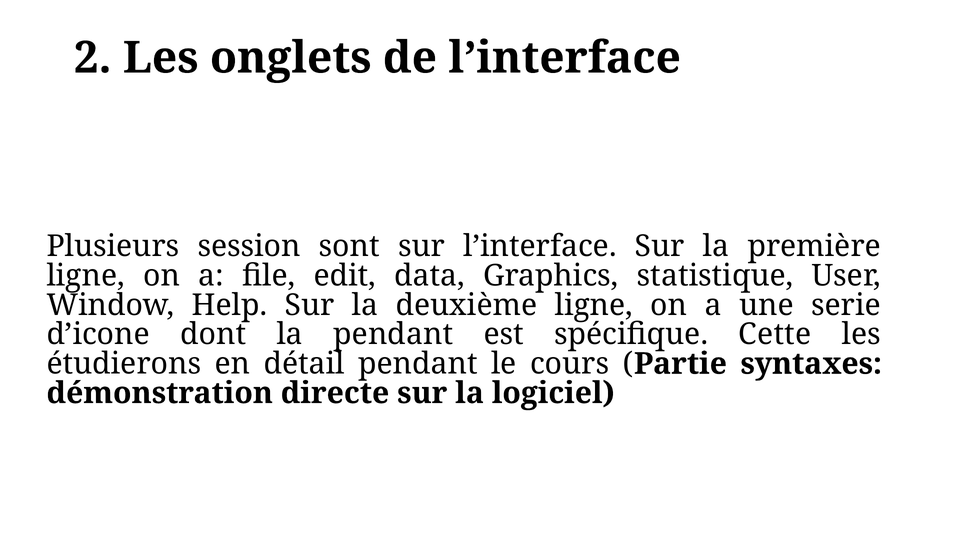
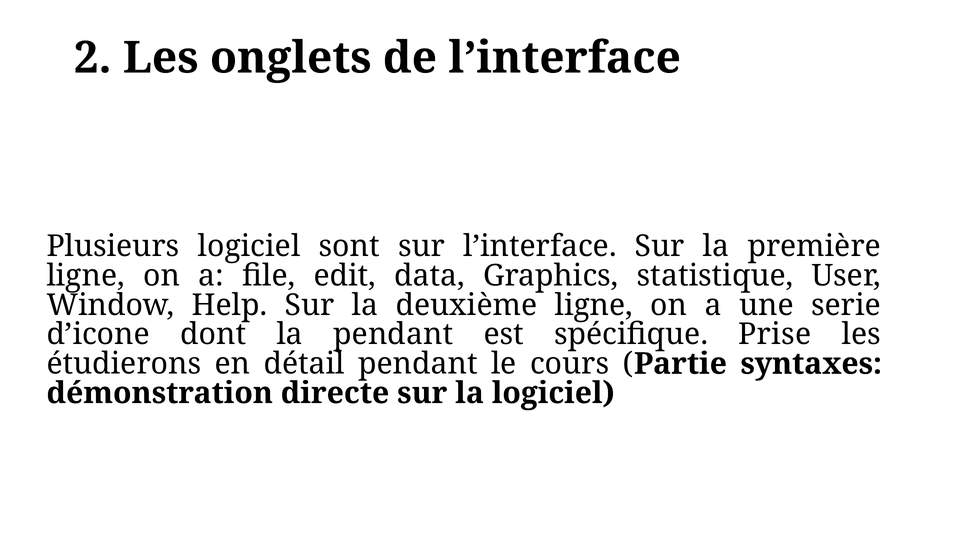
Plusieurs session: session -> logiciel
Cette: Cette -> Prise
